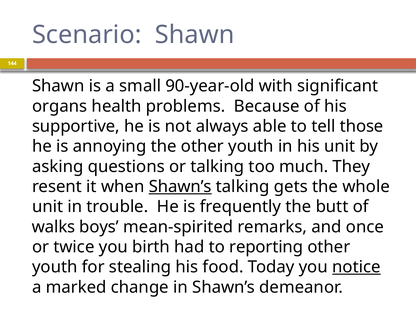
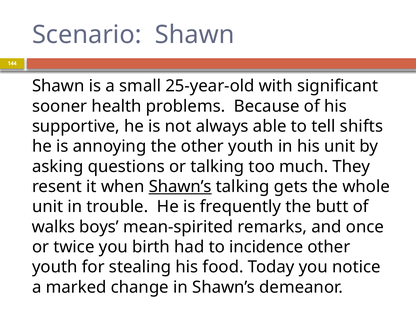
90-year-old: 90-year-old -> 25-year-old
organs: organs -> sooner
those: those -> shifts
reporting: reporting -> incidence
notice underline: present -> none
